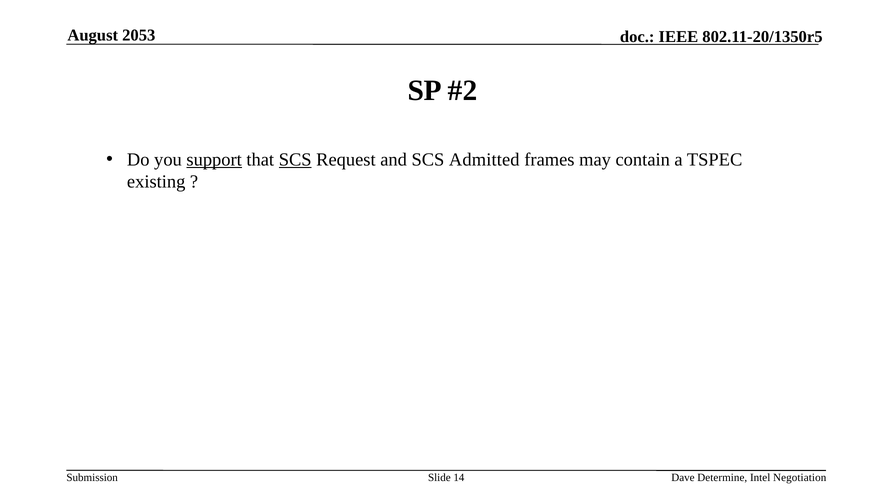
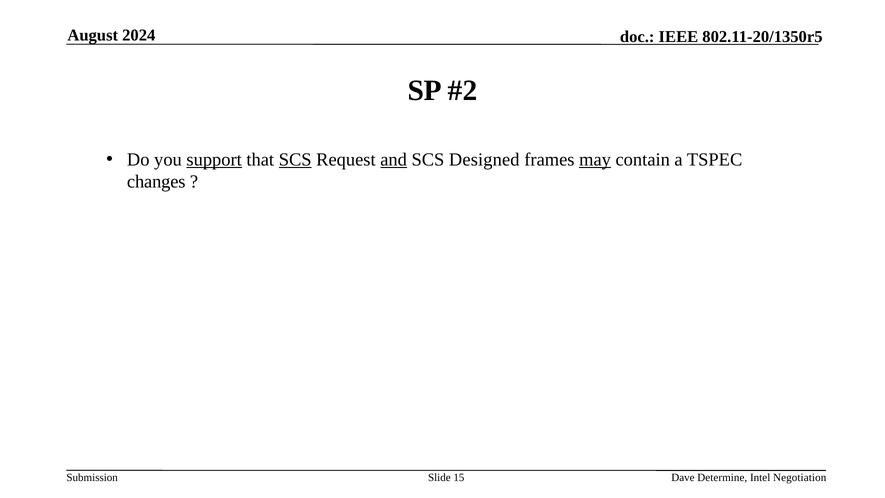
2053: 2053 -> 2024
and underline: none -> present
Admitted: Admitted -> Designed
may underline: none -> present
existing: existing -> changes
14: 14 -> 15
